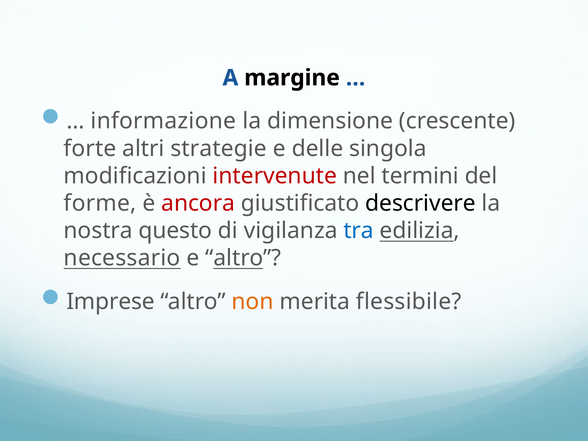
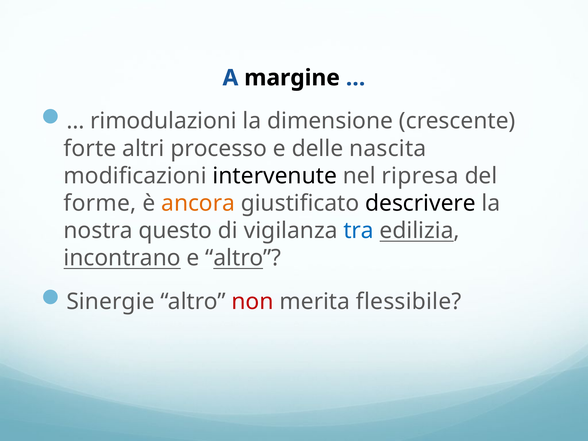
informazione: informazione -> rimodulazioni
strategie: strategie -> processo
singola: singola -> nascita
intervenute colour: red -> black
termini: termini -> ripresa
ancora colour: red -> orange
necessario: necessario -> incontrano
Imprese: Imprese -> Sinergie
non colour: orange -> red
